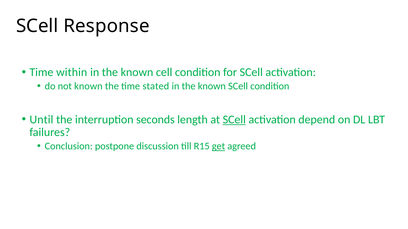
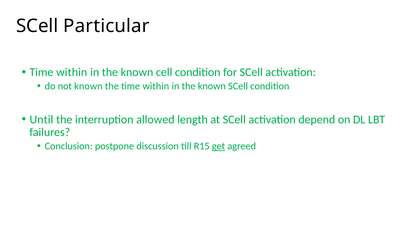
Response: Response -> Particular
the time stated: stated -> within
seconds: seconds -> allowed
SCell at (234, 120) underline: present -> none
